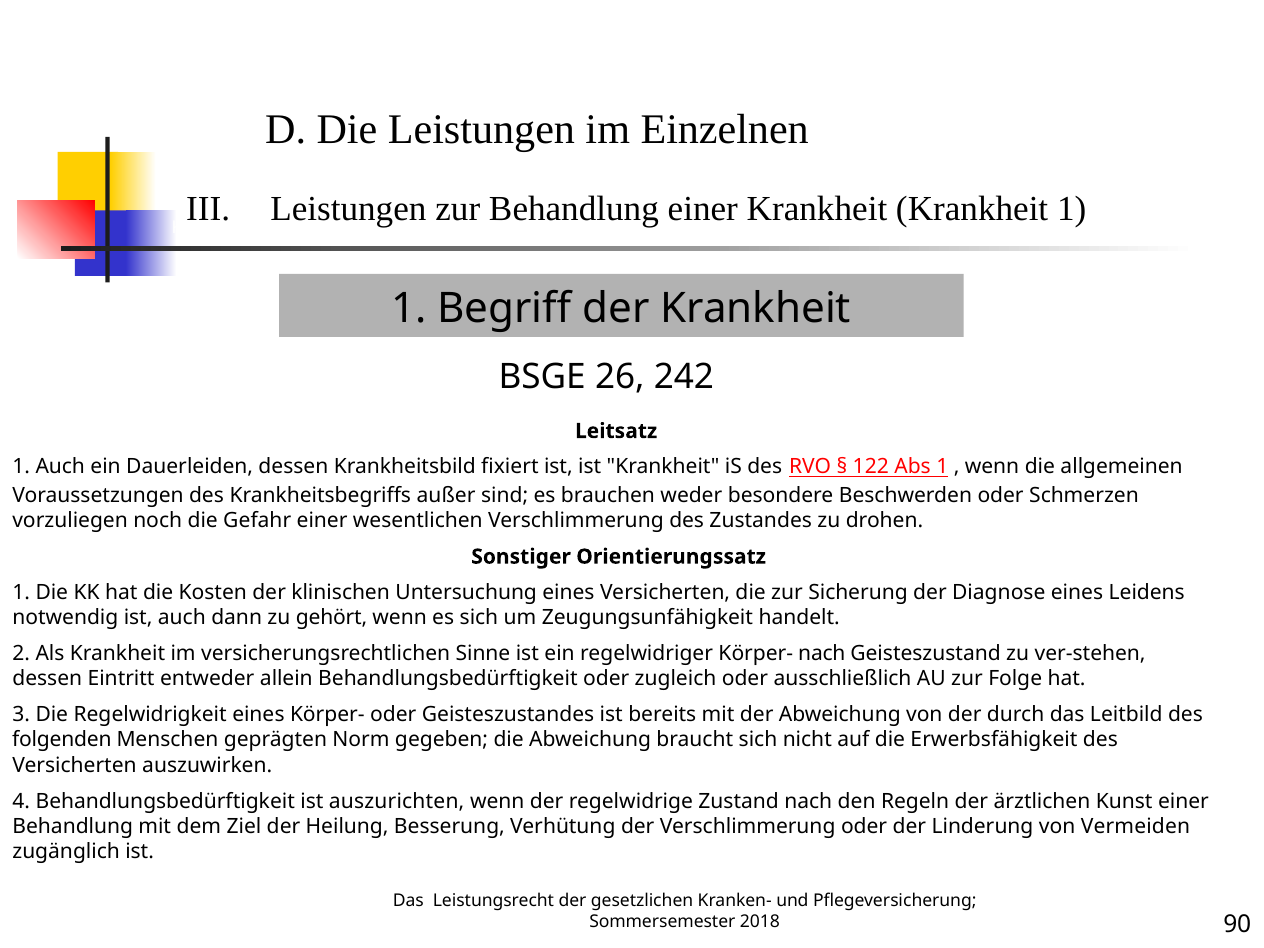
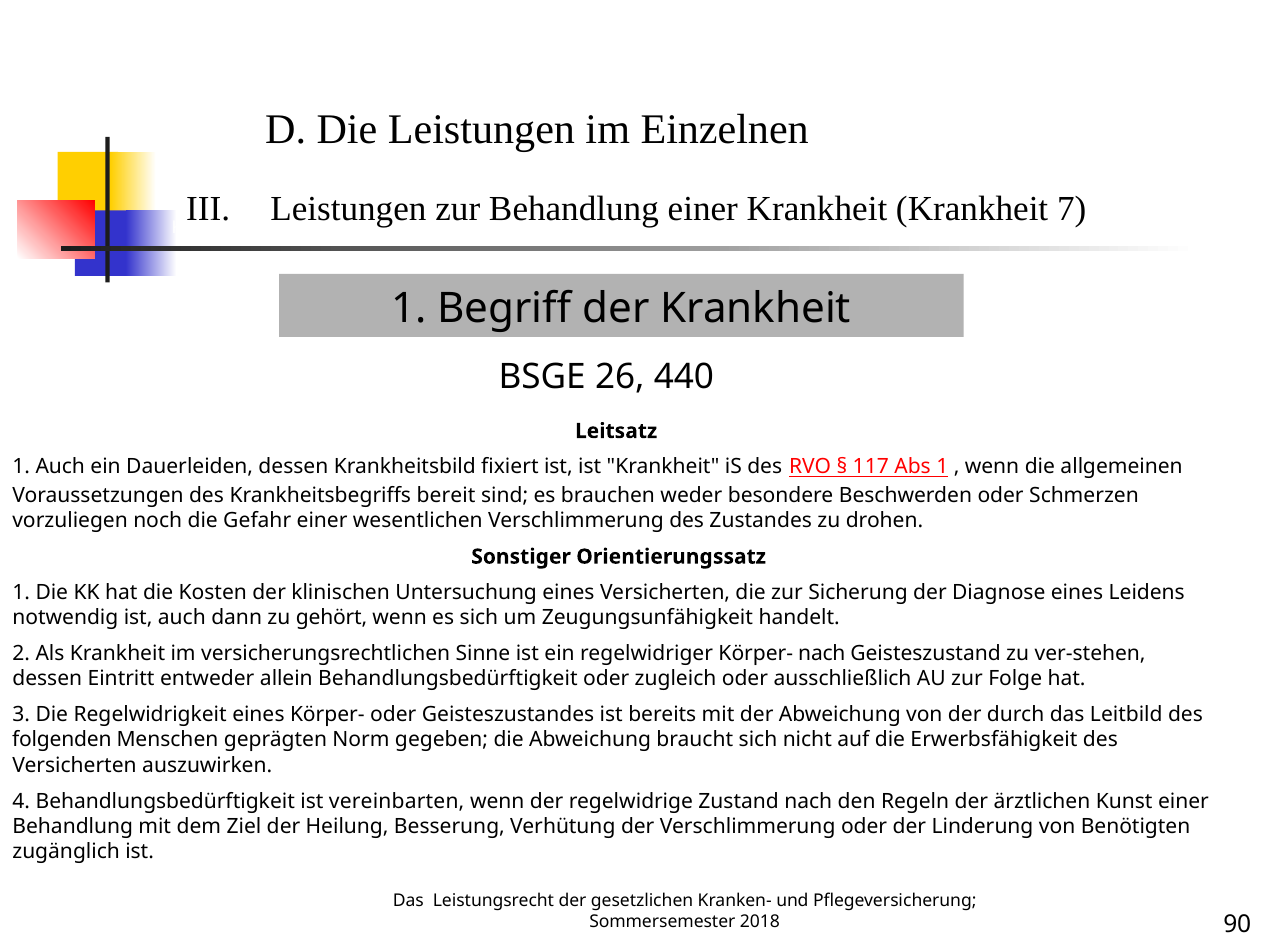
Krankheit 1: 1 -> 7
242: 242 -> 440
122: 122 -> 117
außer: außer -> bereit
auszurichten: auszurichten -> vereinbarten
Vermeiden: Vermeiden -> Benötigten
